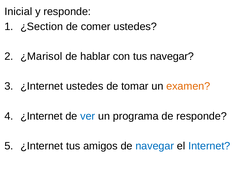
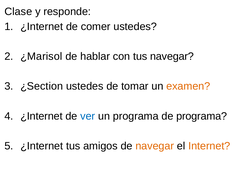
Inicial: Inicial -> Clase
¿Section at (42, 26): ¿Section -> ¿Internet
¿Internet at (42, 86): ¿Internet -> ¿Section
de responde: responde -> programa
navegar at (155, 146) colour: blue -> orange
Internet colour: blue -> orange
